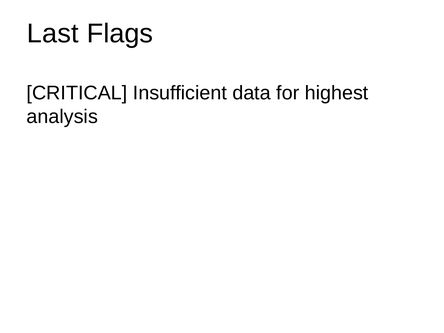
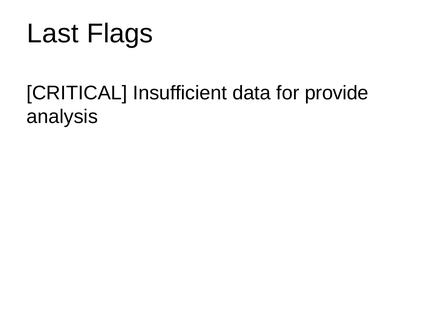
highest: highest -> provide
